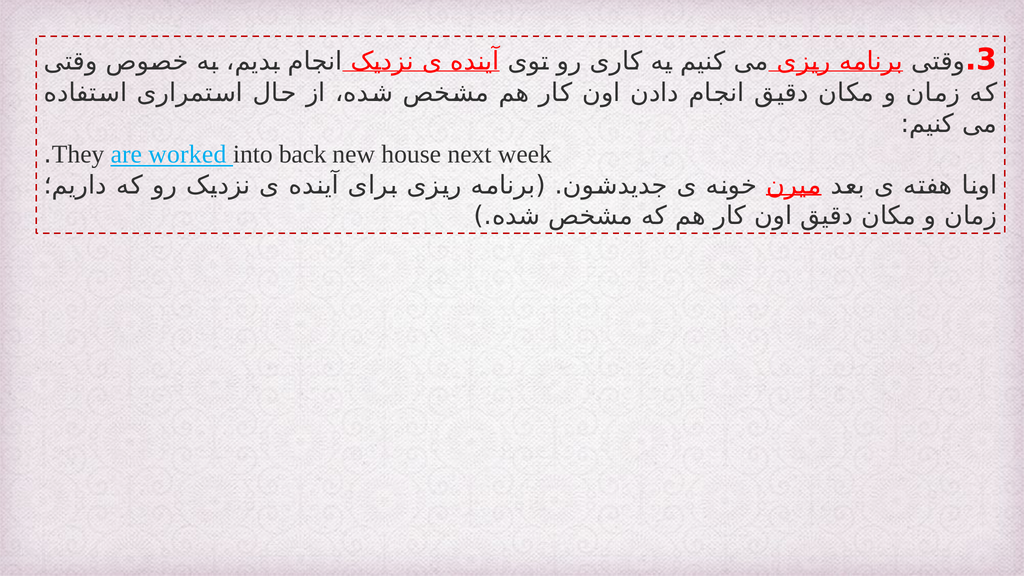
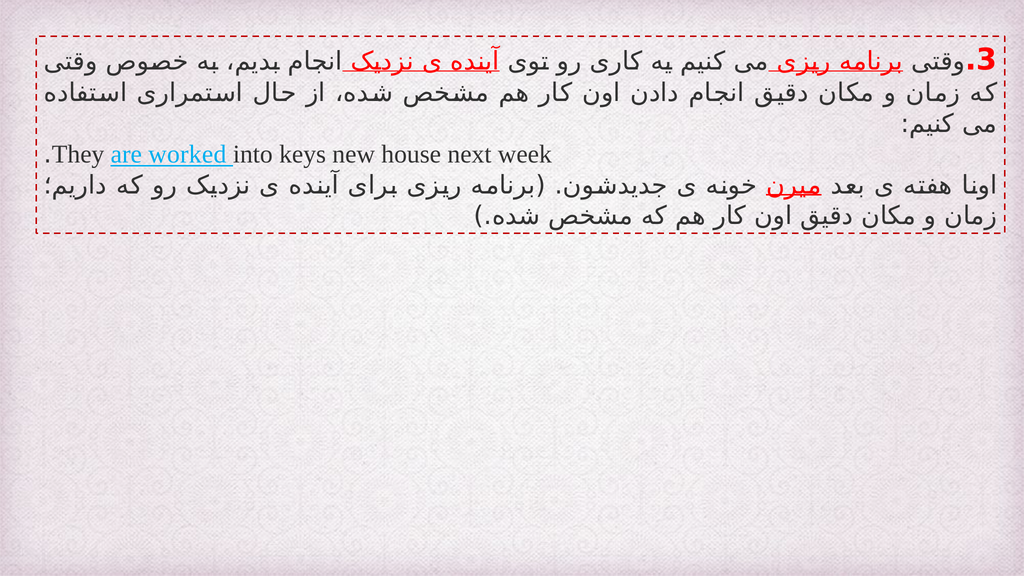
back: back -> keys
